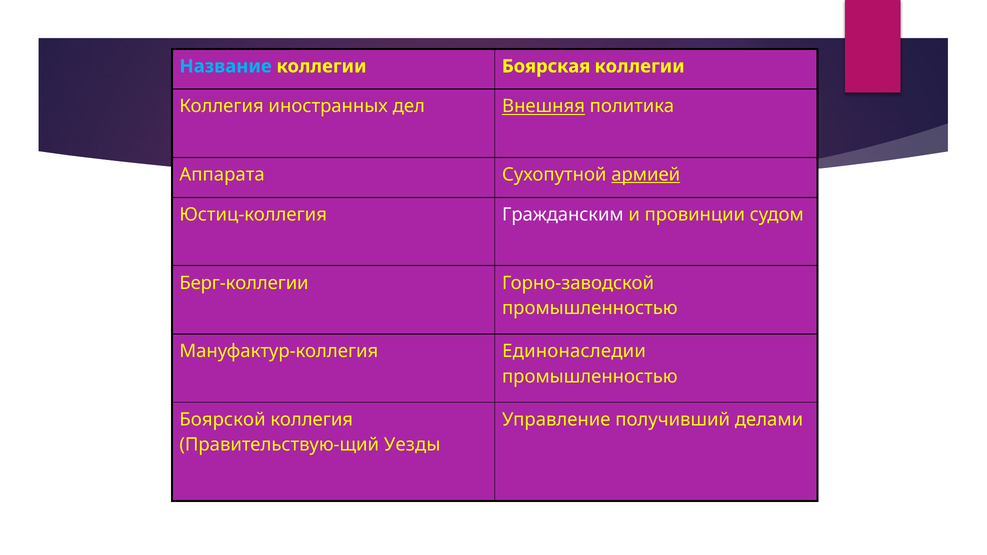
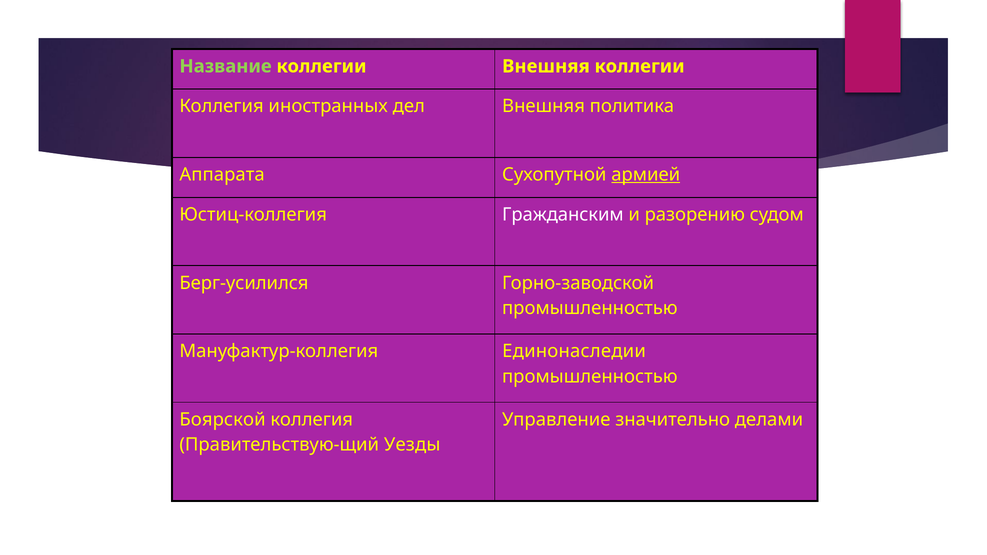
Название colour: light blue -> light green
коллегии Боярская: Боярская -> Внешняя
Внешняя at (544, 106) underline: present -> none
провинции: провинции -> разорению
Берг-коллегии: Берг-коллегии -> Берг-усилился
получивший: получивший -> значительно
